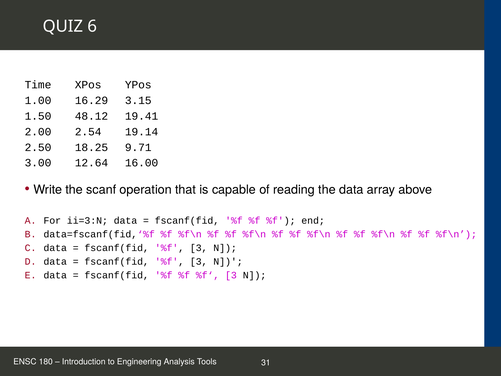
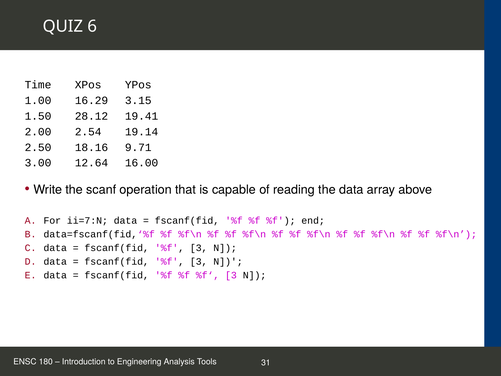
48.12: 48.12 -> 28.12
18.25: 18.25 -> 18.16
ii=3:N: ii=3:N -> ii=7:N
